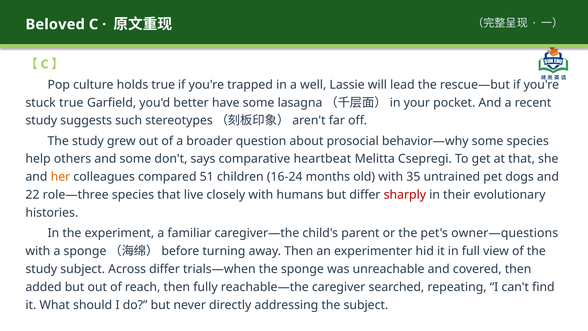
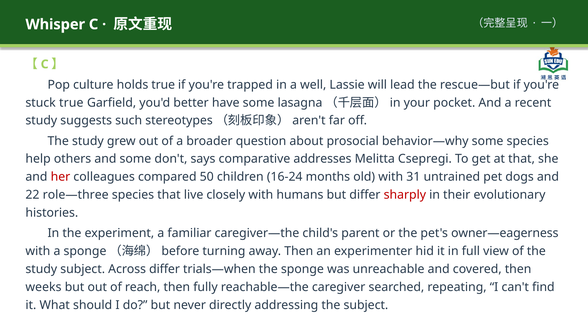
Beloved: Beloved -> Whisper
heartbeat: heartbeat -> addresses
her colour: orange -> red
51: 51 -> 50
35: 35 -> 31
owner—questions: owner—questions -> owner—eagerness
added: added -> weeks
